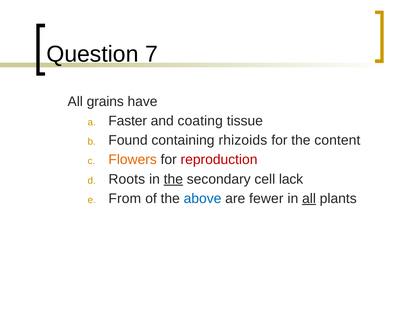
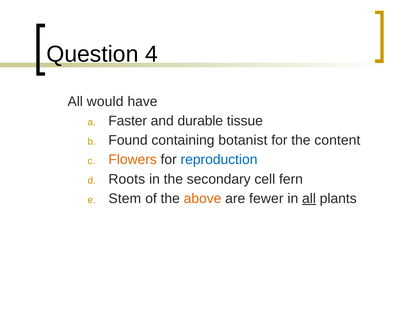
7: 7 -> 4
grains: grains -> would
coating: coating -> durable
rhizoids: rhizoids -> botanist
reproduction colour: red -> blue
the at (173, 179) underline: present -> none
lack: lack -> fern
From: From -> Stem
above colour: blue -> orange
